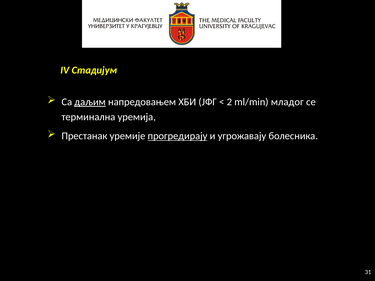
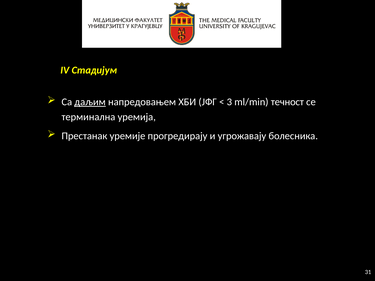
2: 2 -> 3
младог: младог -> течност
прогредирају underline: present -> none
